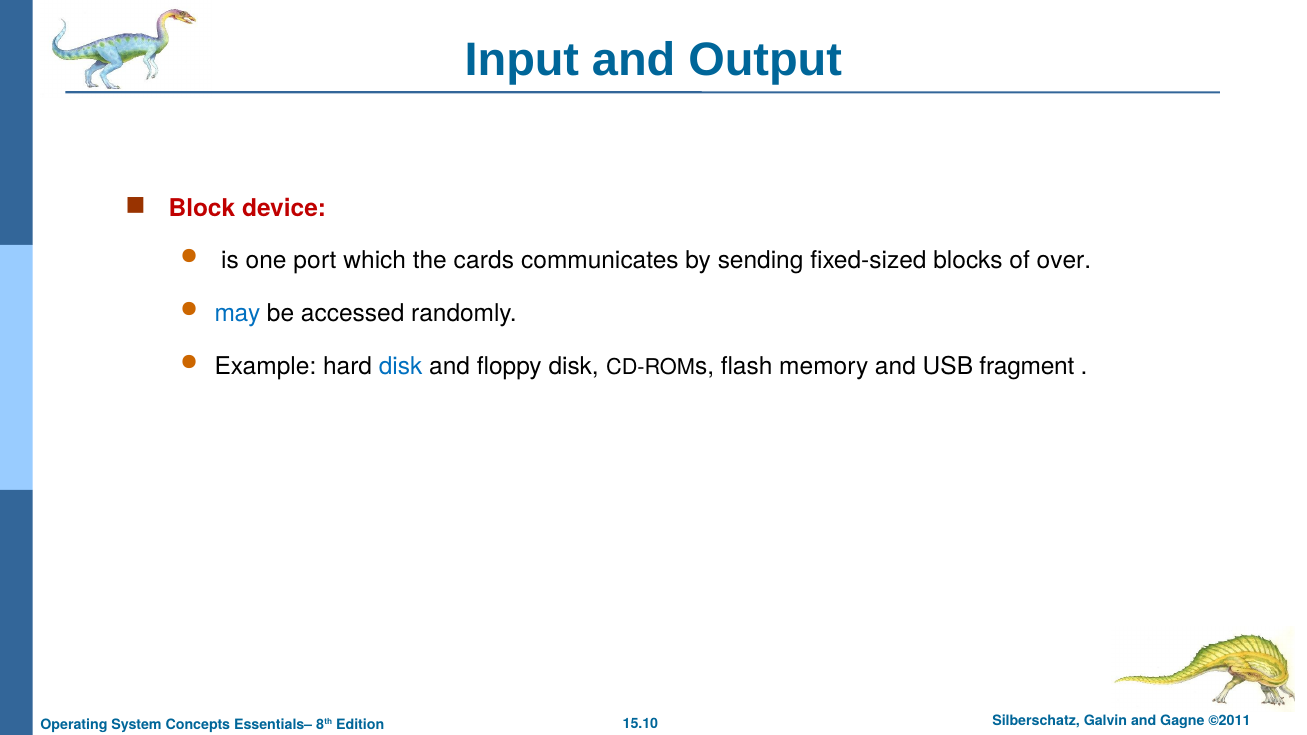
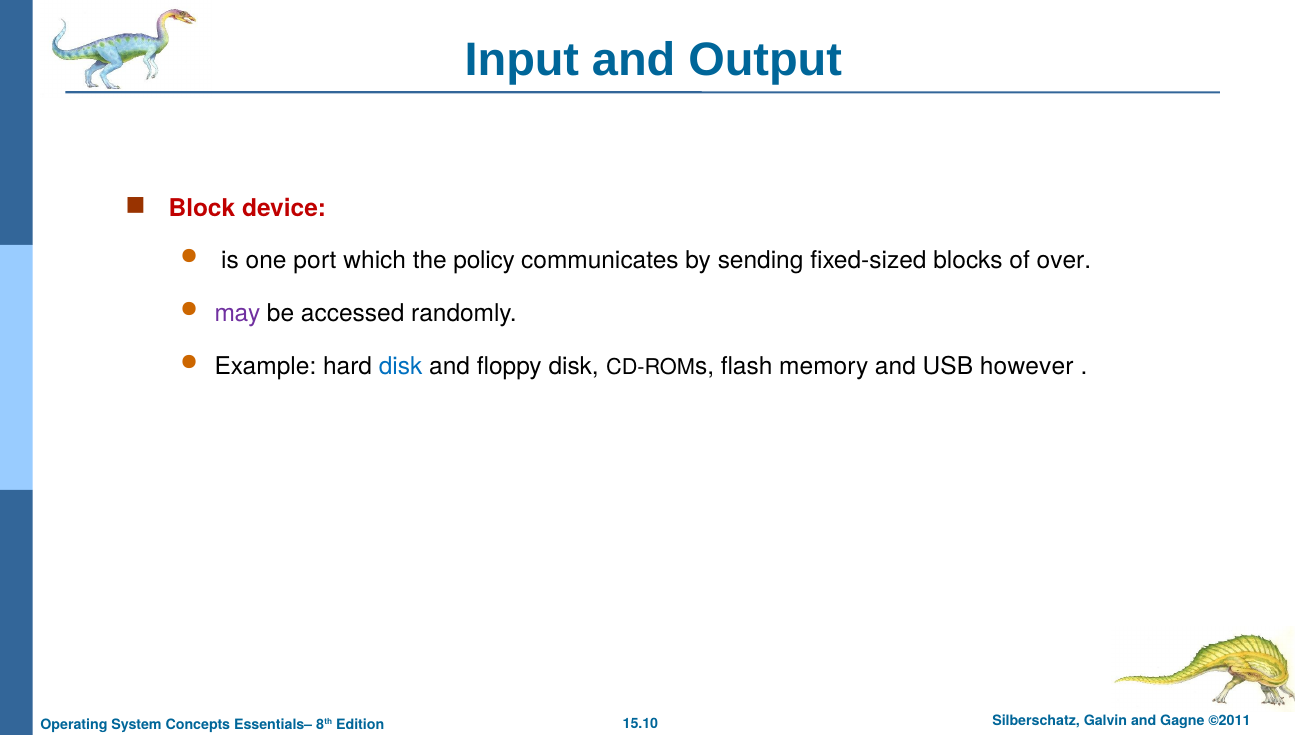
cards: cards -> policy
may colour: blue -> purple
fragment: fragment -> however
